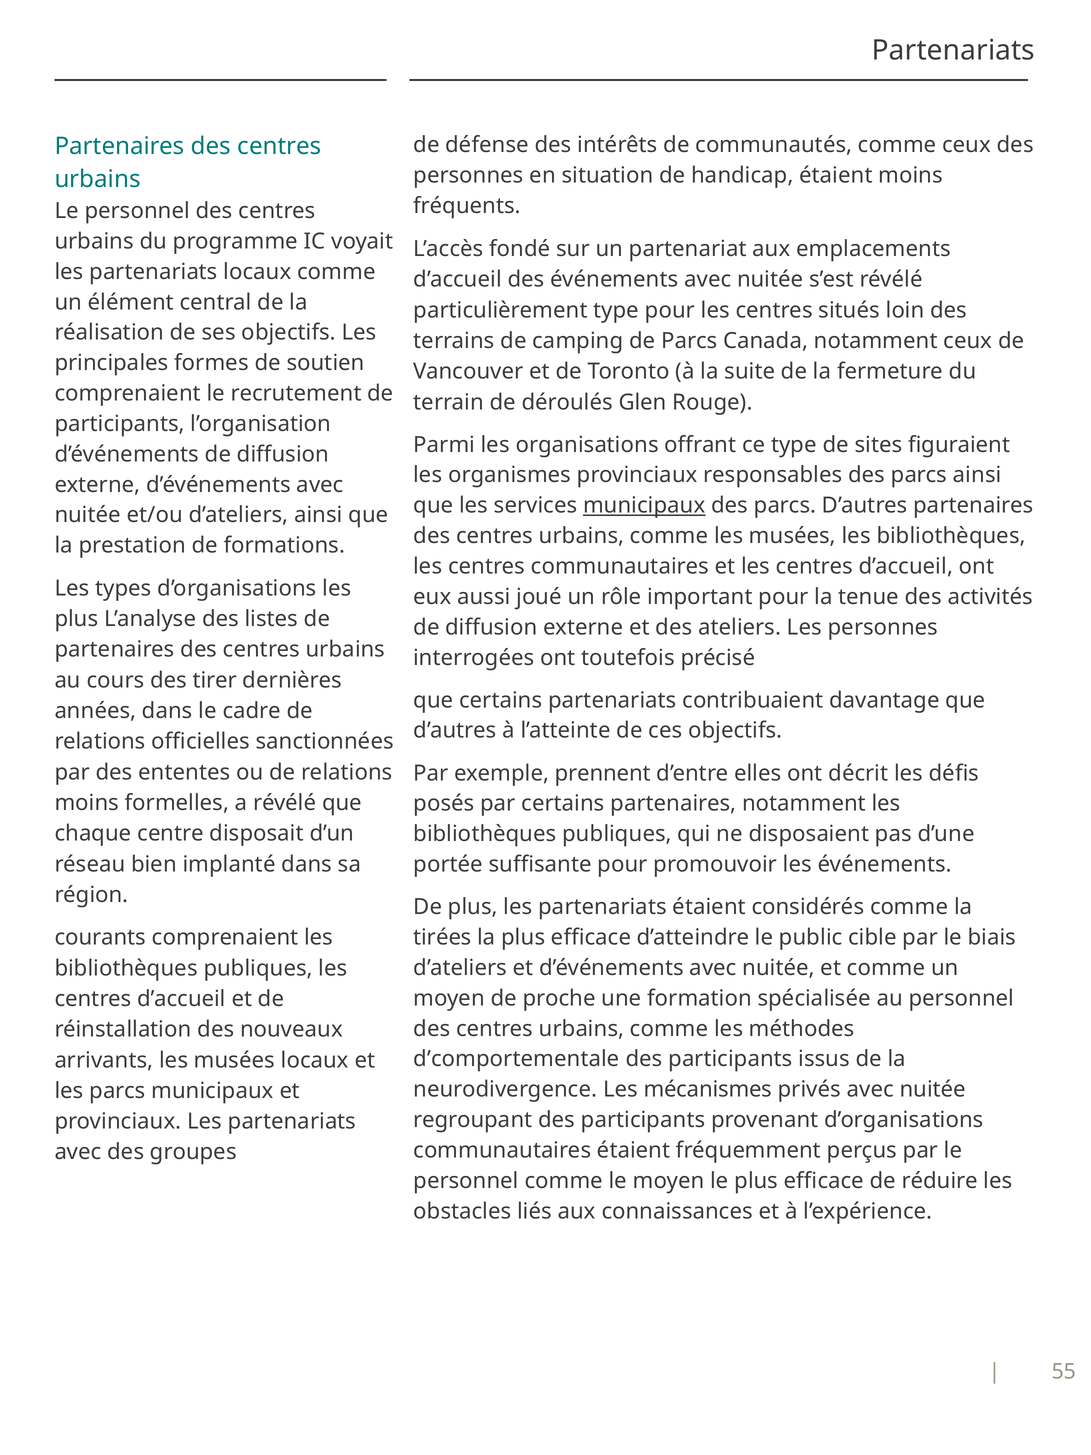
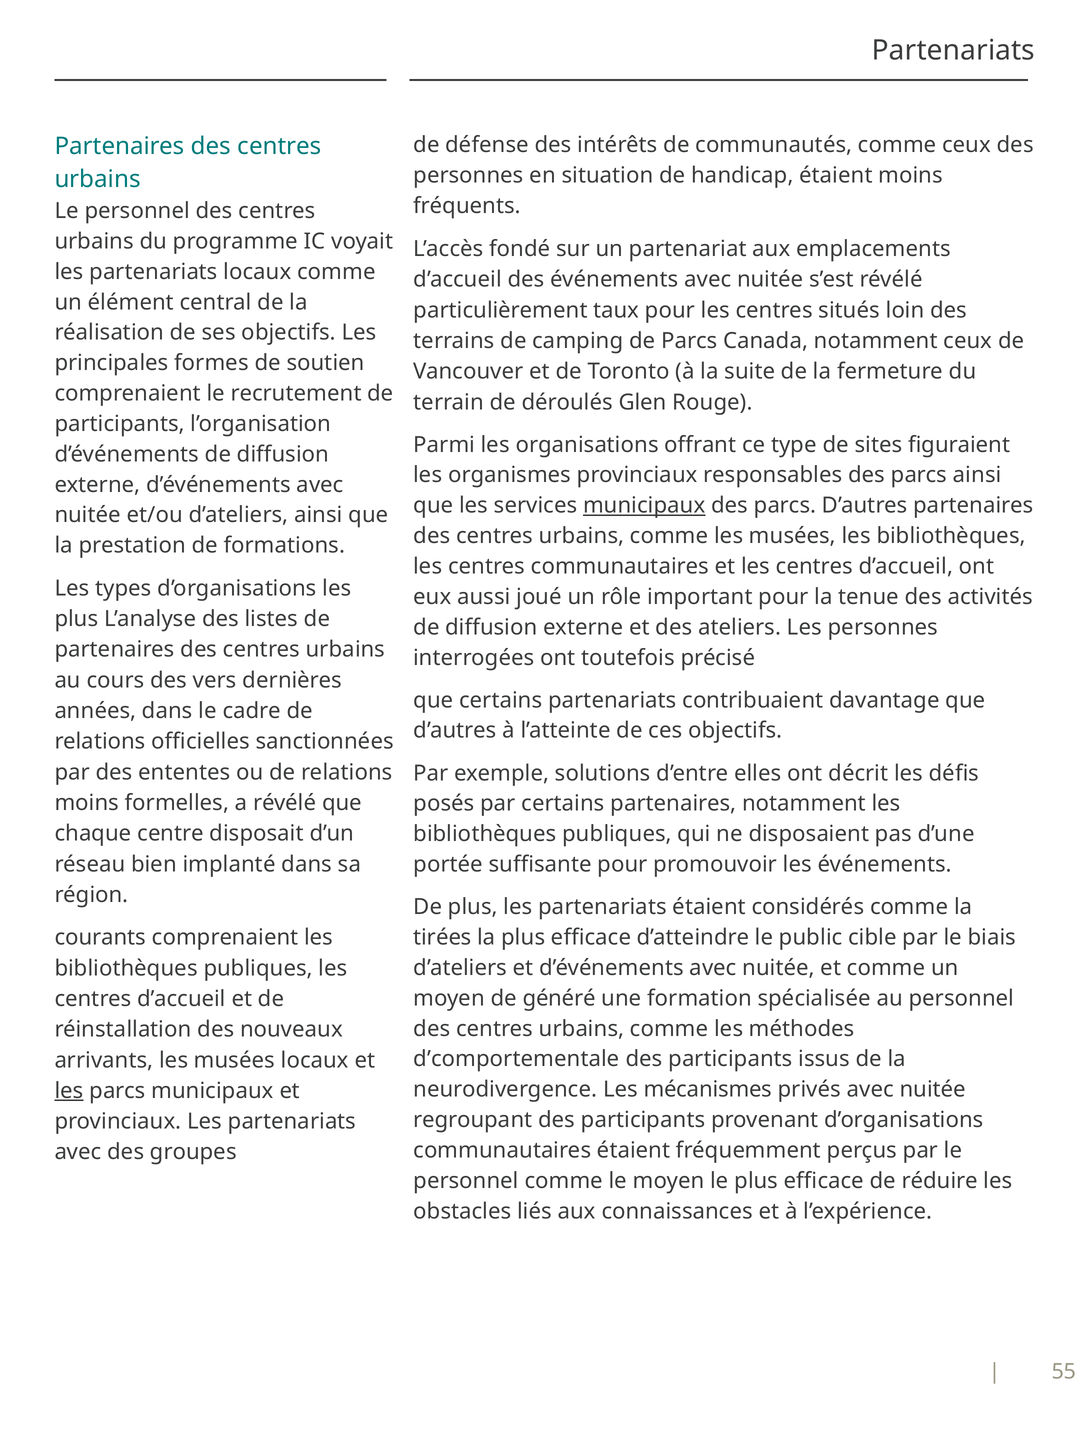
particulièrement type: type -> taux
tirer: tirer -> vers
prennent: prennent -> solutions
proche: proche -> généré
les at (69, 1091) underline: none -> present
